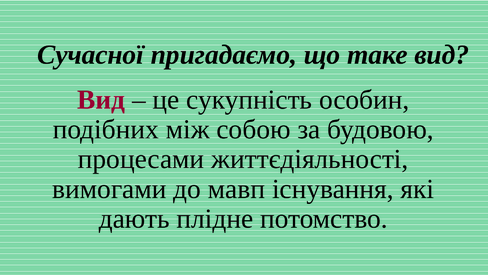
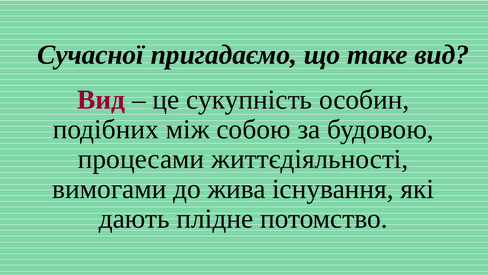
мавп: мавп -> жива
